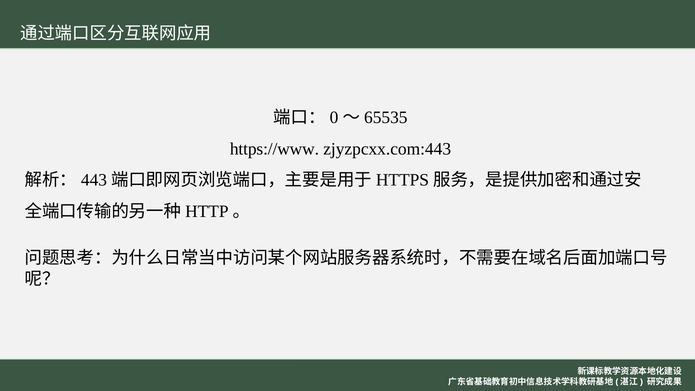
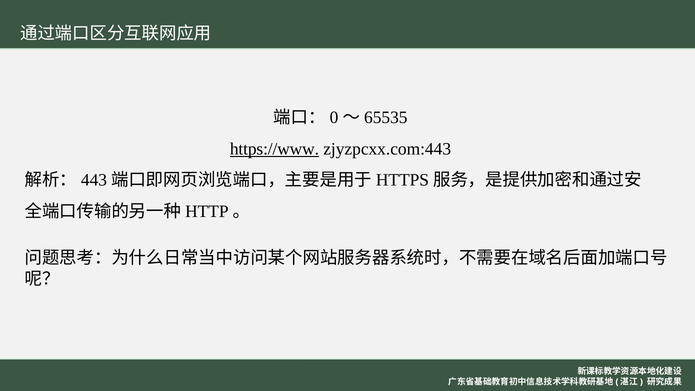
https://www underline: none -> present
